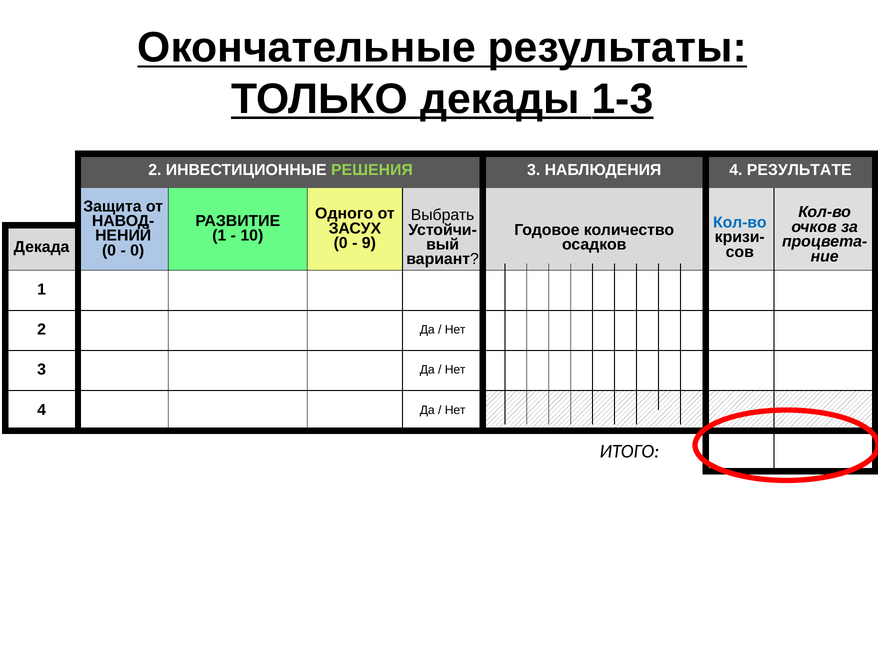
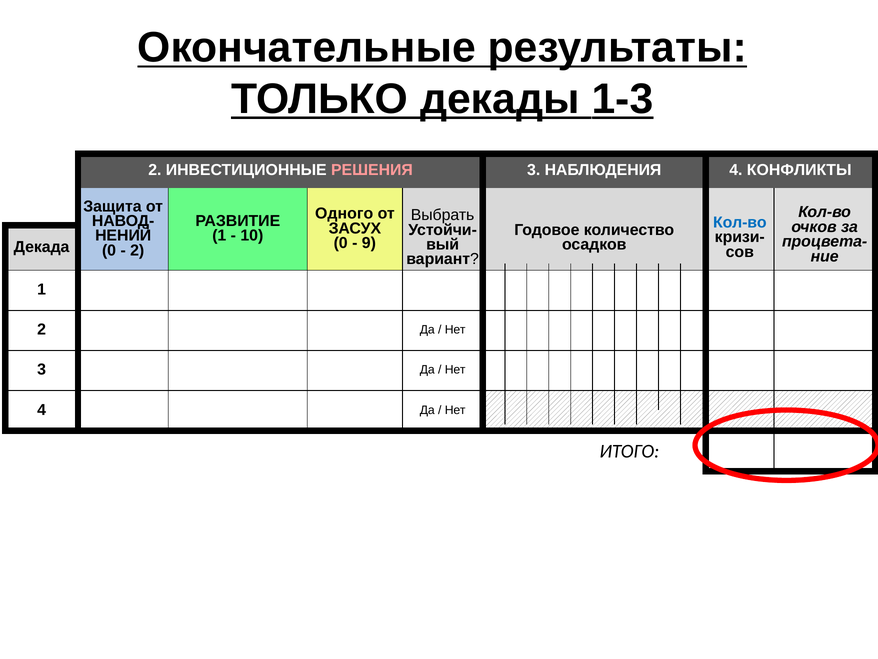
РЕШЕНИЯ colour: light green -> pink
РЕЗУЛЬТАТЕ: РЕЗУЛЬТАТЕ -> КОНФЛИКТЫ
0 at (137, 250): 0 -> 2
